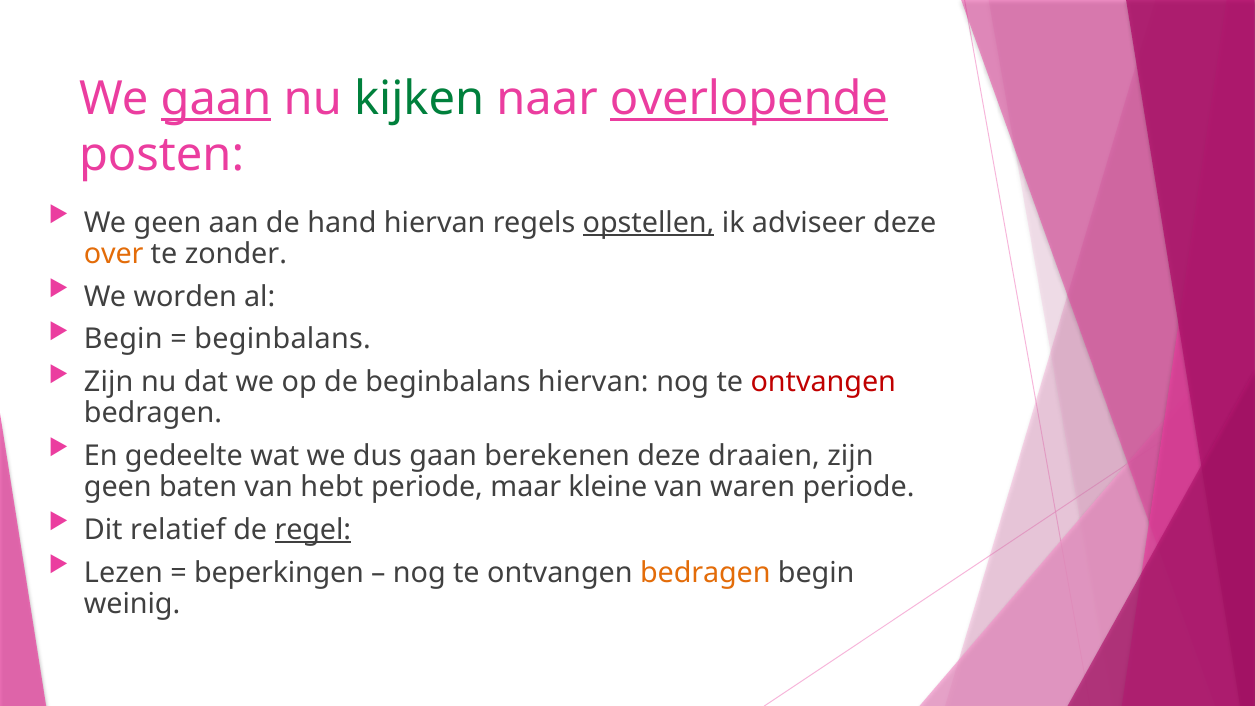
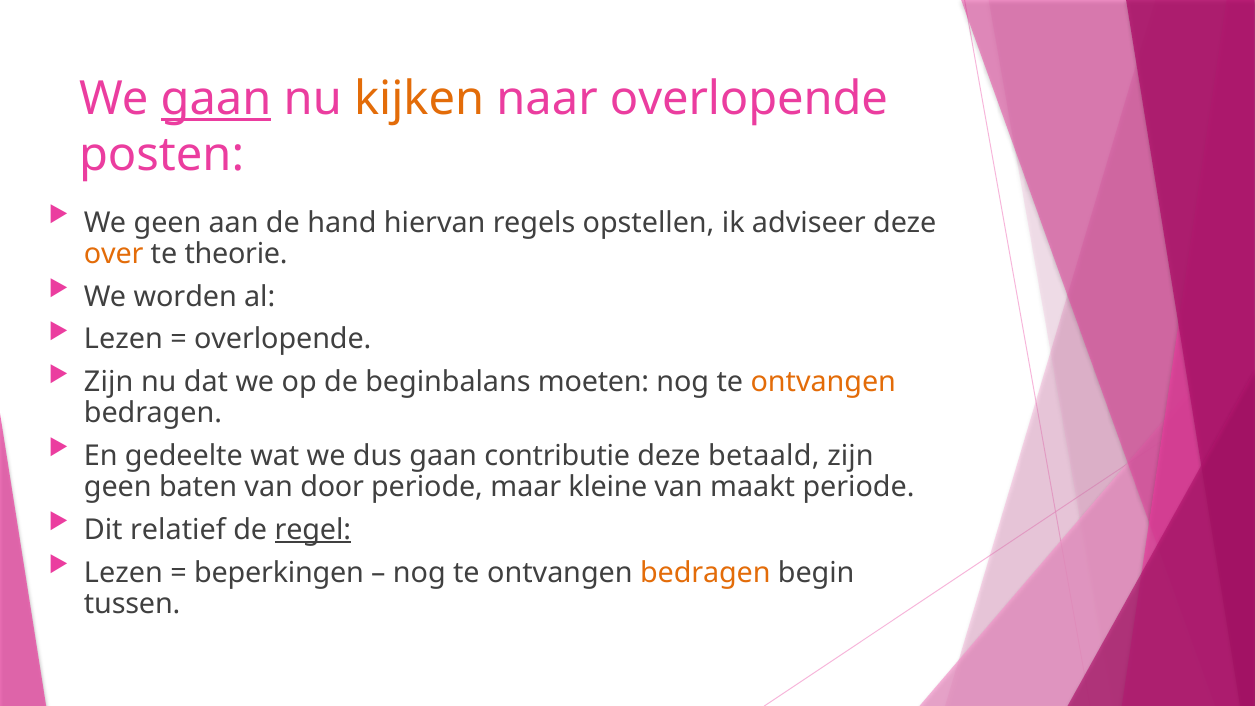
kijken colour: green -> orange
overlopende at (749, 99) underline: present -> none
opstellen underline: present -> none
zonder: zonder -> theorie
Begin at (123, 339): Begin -> Lezen
beginbalans at (283, 339): beginbalans -> overlopende
beginbalans hiervan: hiervan -> moeten
ontvangen at (823, 382) colour: red -> orange
berekenen: berekenen -> contributie
draaien: draaien -> betaald
hebt: hebt -> door
waren: waren -> maakt
weinig: weinig -> tussen
